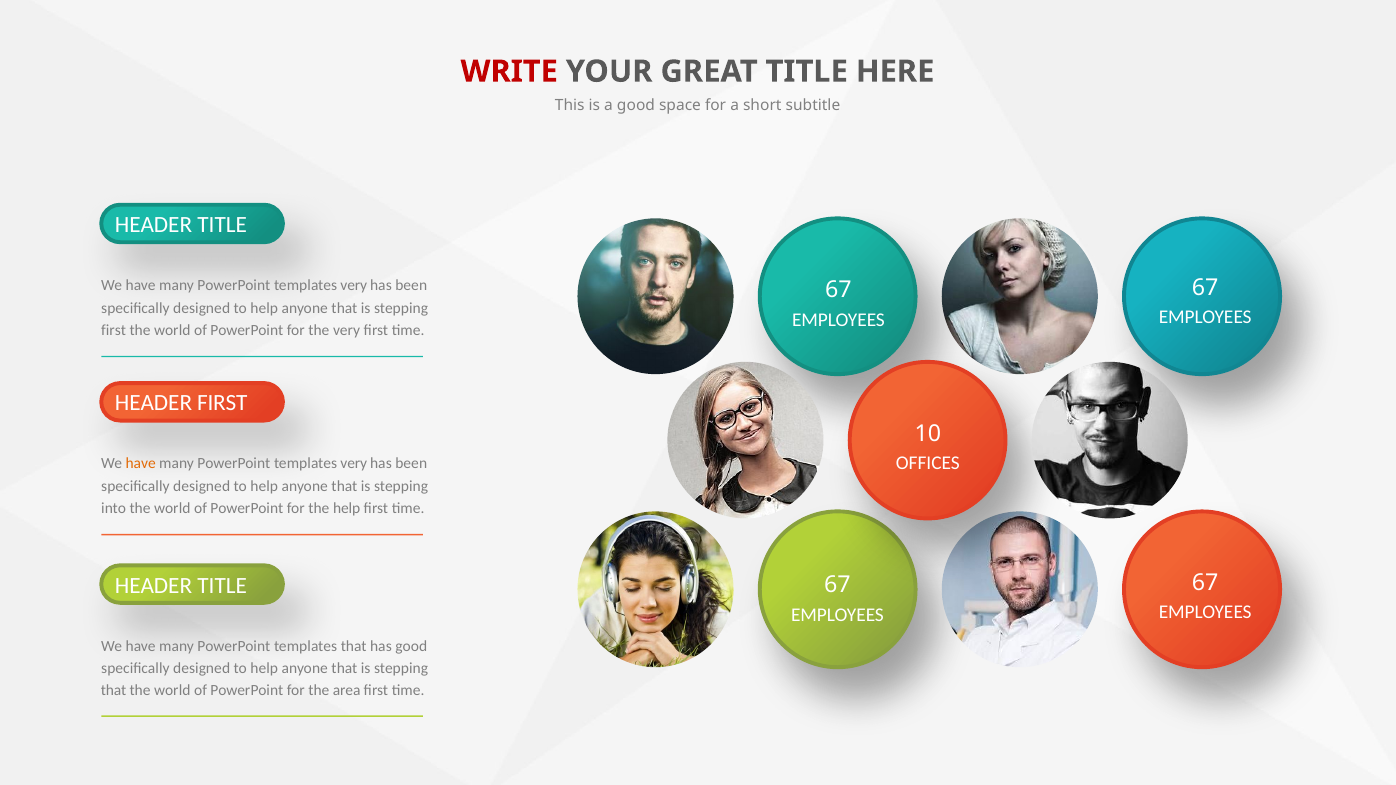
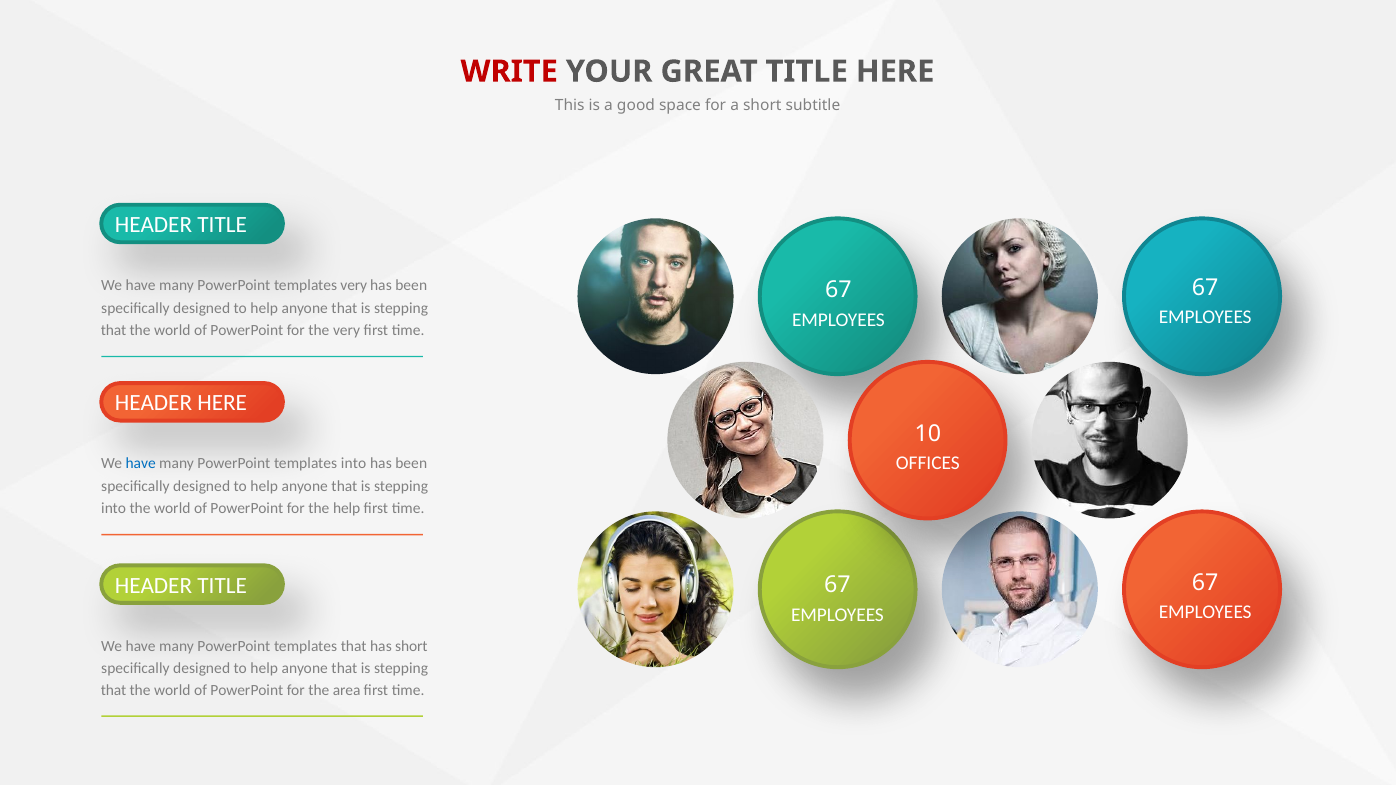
first at (114, 330): first -> that
HEADER FIRST: FIRST -> HERE
have at (141, 464) colour: orange -> blue
very at (354, 464): very -> into
has good: good -> short
